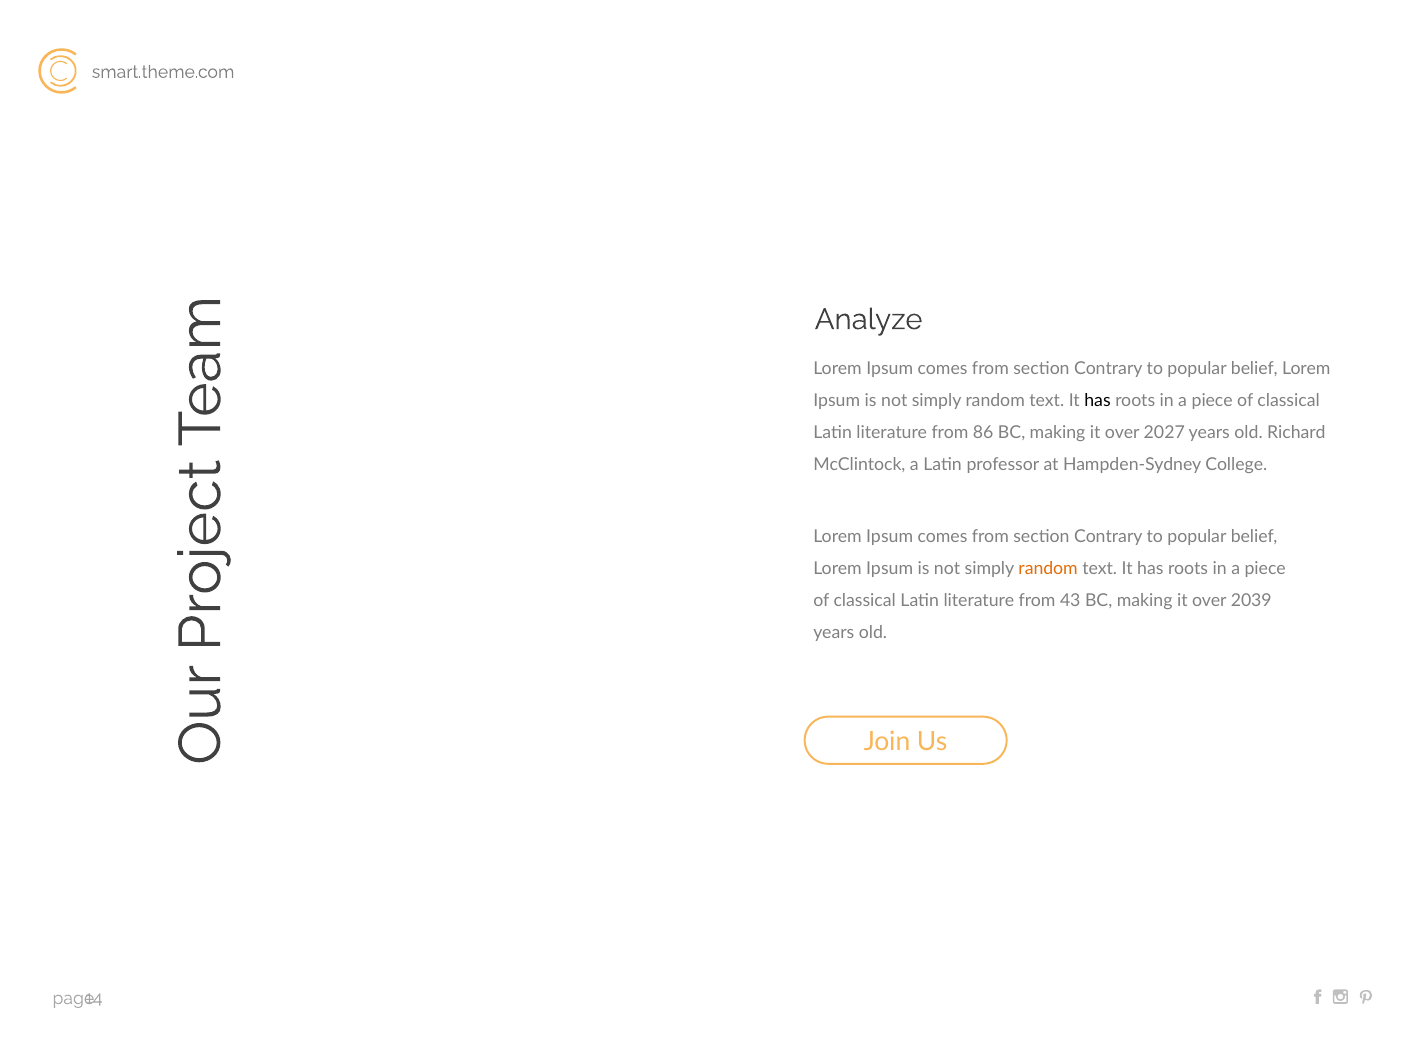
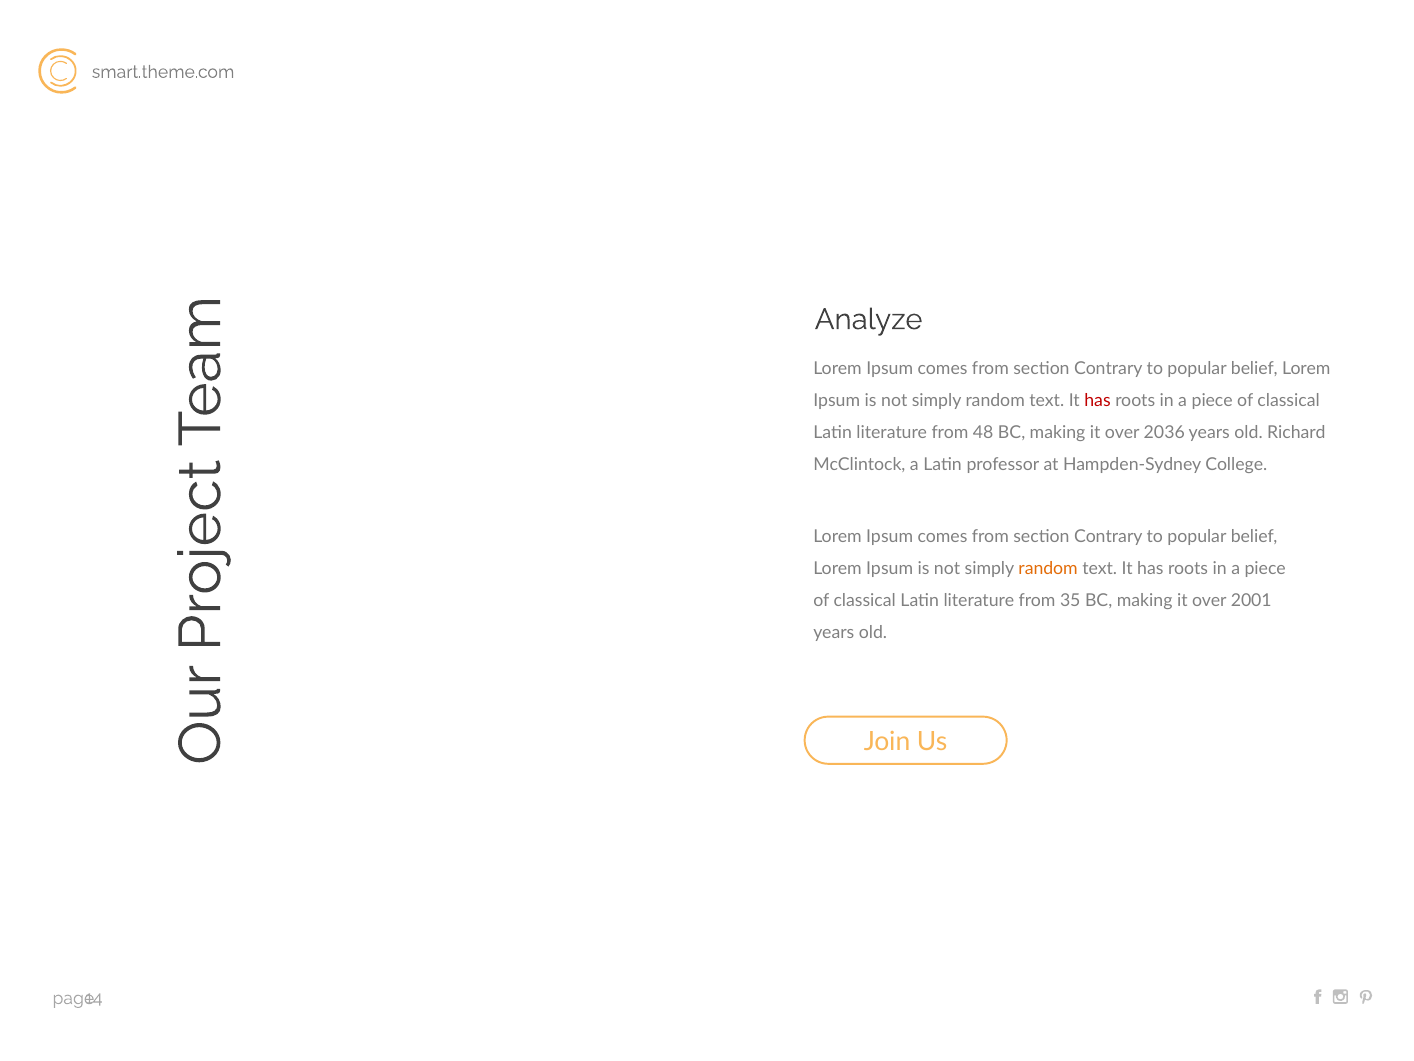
has at (1098, 400) colour: black -> red
86: 86 -> 48
2027: 2027 -> 2036
43: 43 -> 35
2039: 2039 -> 2001
